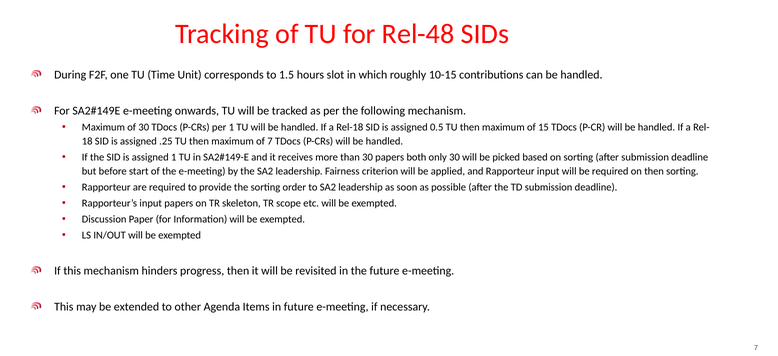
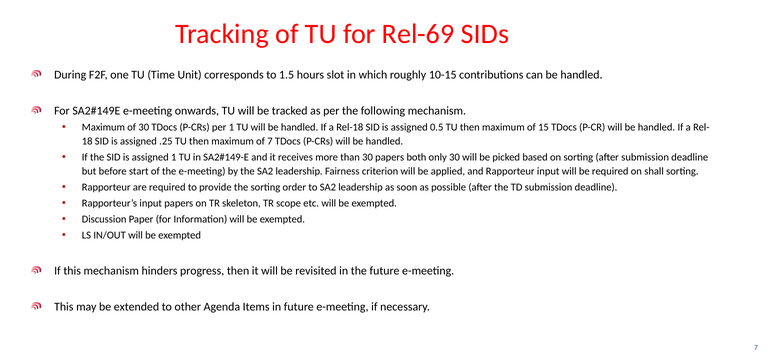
Rel-48: Rel-48 -> Rel-69
on then: then -> shall
